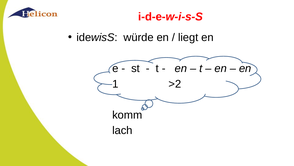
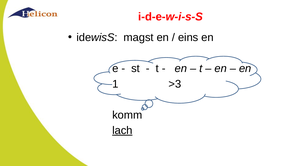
würde: würde -> magst
liegt: liegt -> eins
>2: >2 -> >3
lach underline: none -> present
